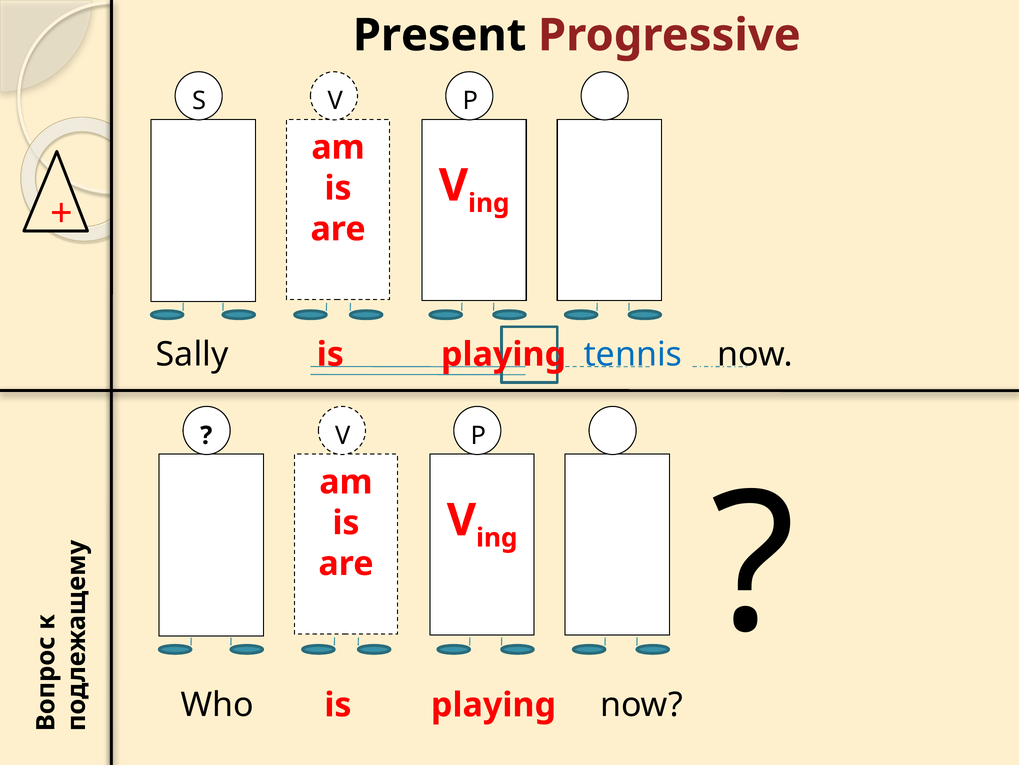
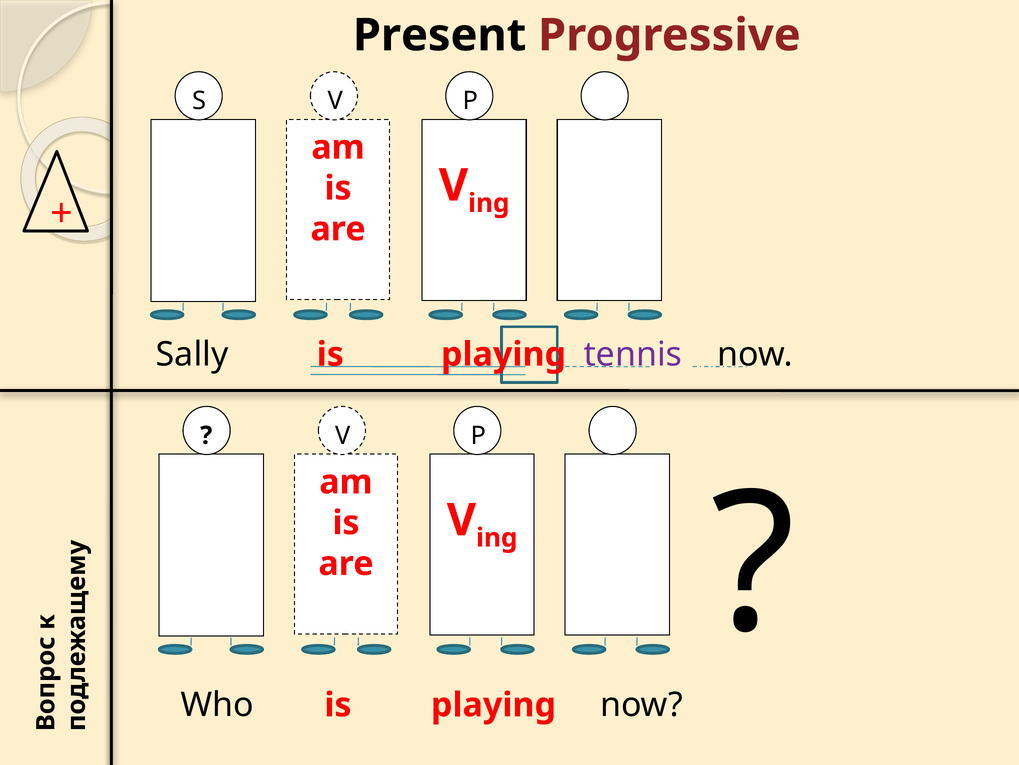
tennis colour: blue -> purple
